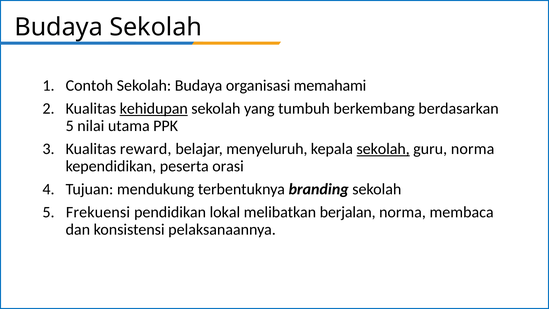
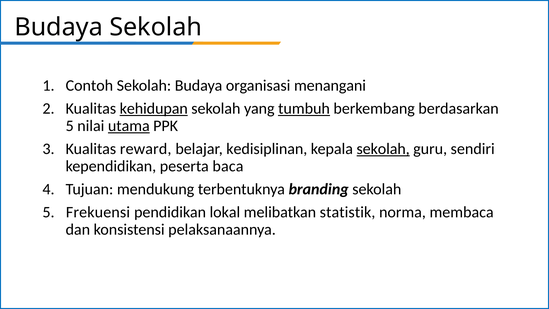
memahami: memahami -> menangani
tumbuh underline: none -> present
utama underline: none -> present
menyeluruh: menyeluruh -> kedisiplinan
guru norma: norma -> sendiri
orasi: orasi -> baca
berjalan: berjalan -> statistik
